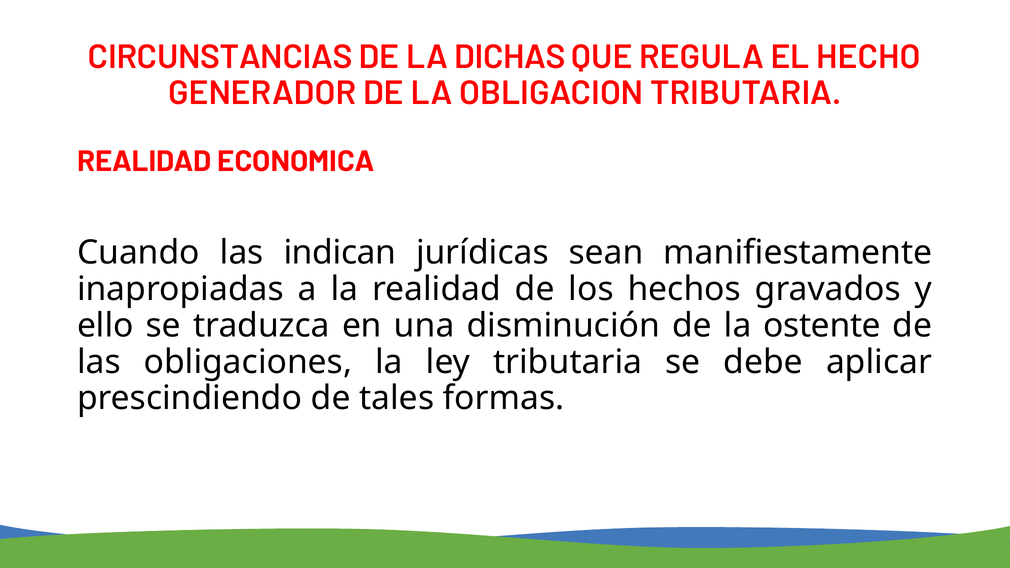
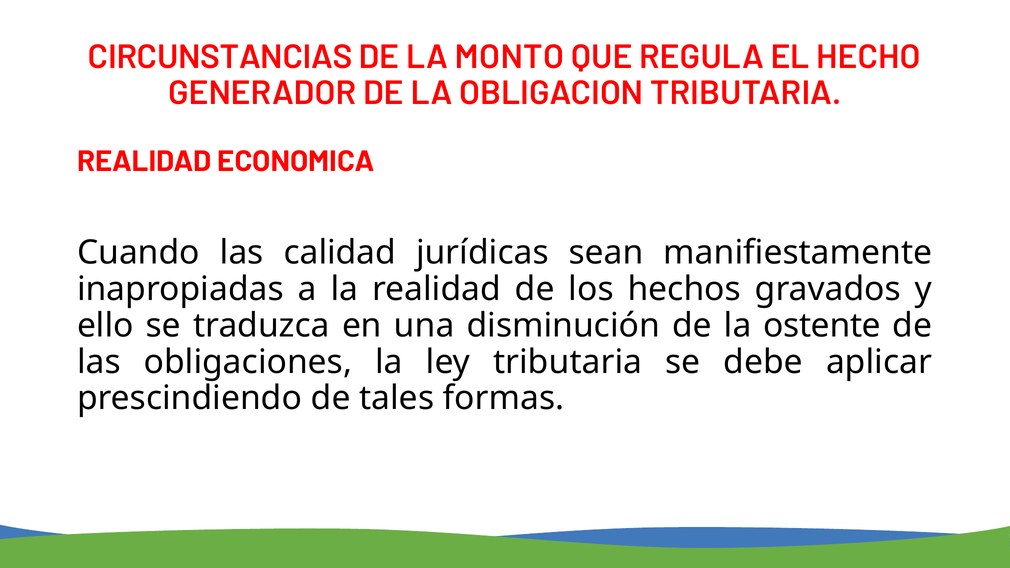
DICHAS: DICHAS -> MONTO
indican: indican -> calidad
